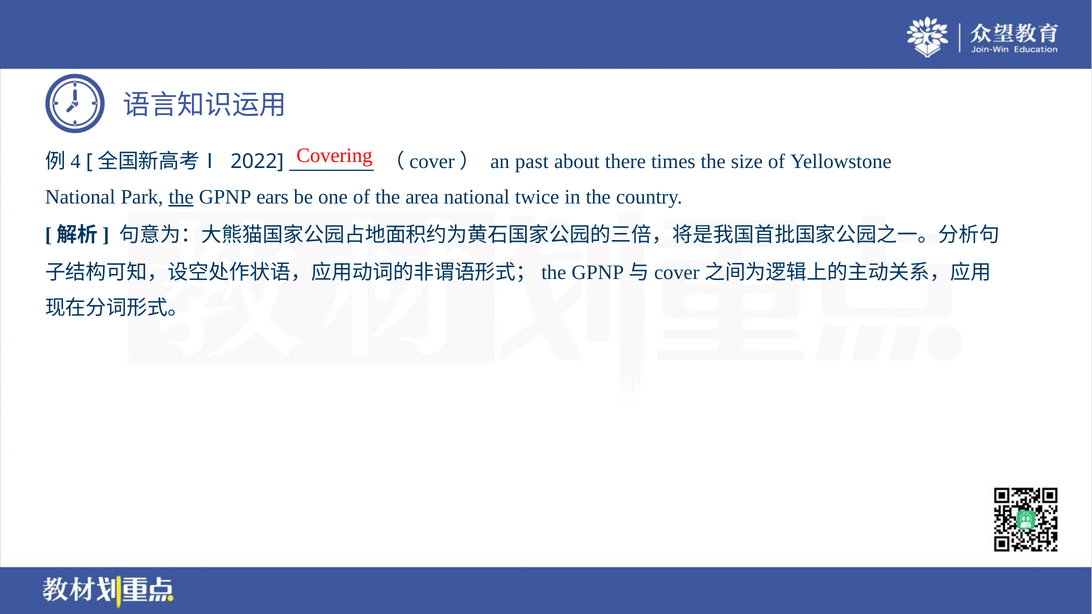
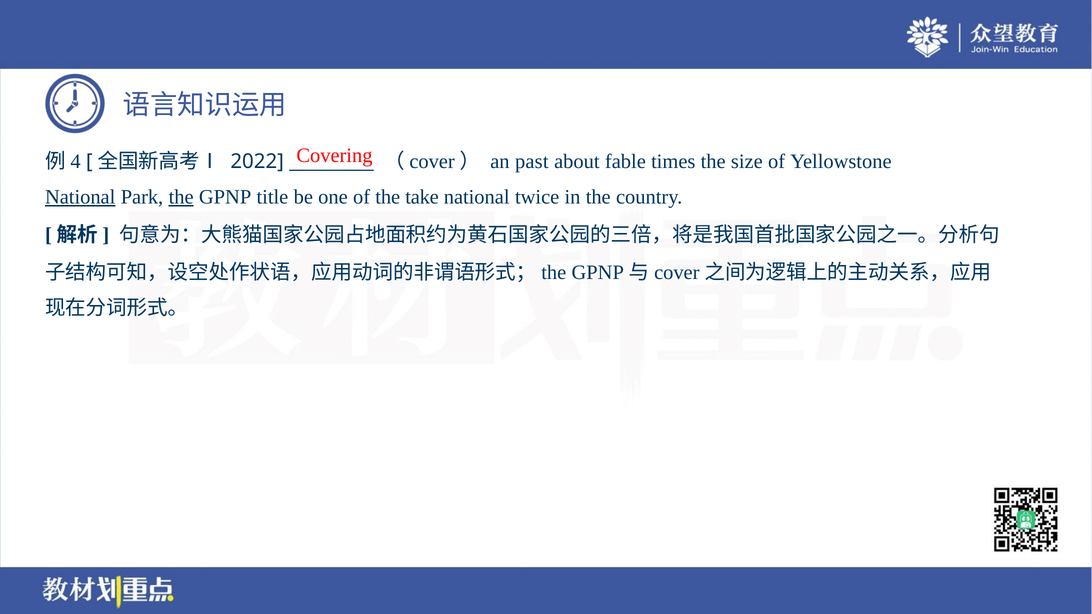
there: there -> fable
National at (80, 197) underline: none -> present
ears: ears -> title
area: area -> take
